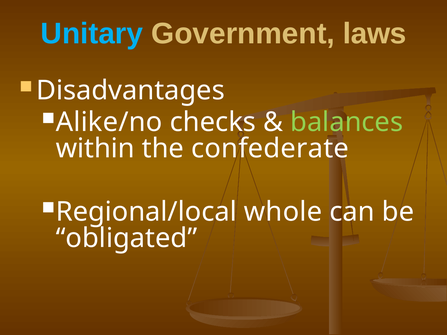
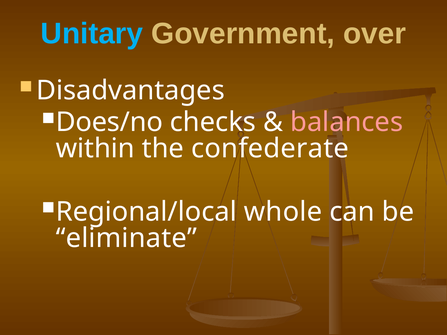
laws: laws -> over
Alike/no: Alike/no -> Does/no
balances colour: light green -> pink
obligated: obligated -> eliminate
